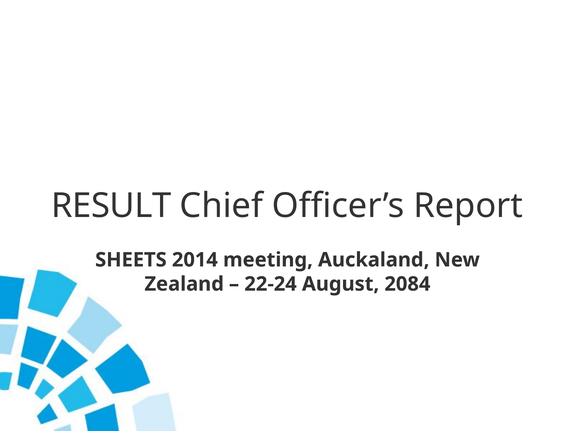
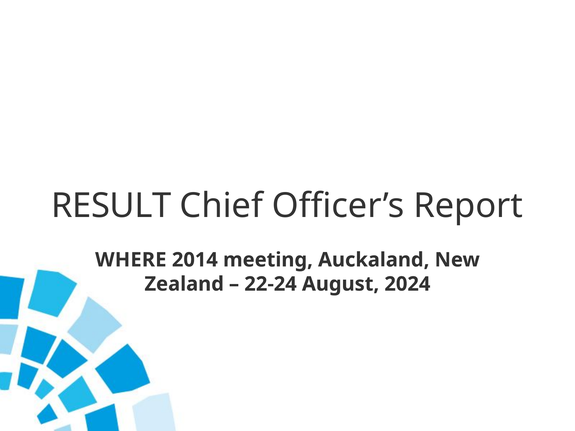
SHEETS: SHEETS -> WHERE
2084: 2084 -> 2024
